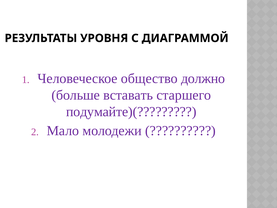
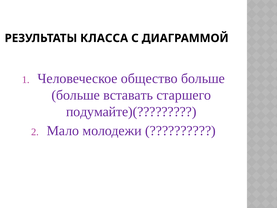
УРОВНЯ: УРОВНЯ -> КЛАССА
общество должно: должно -> больше
